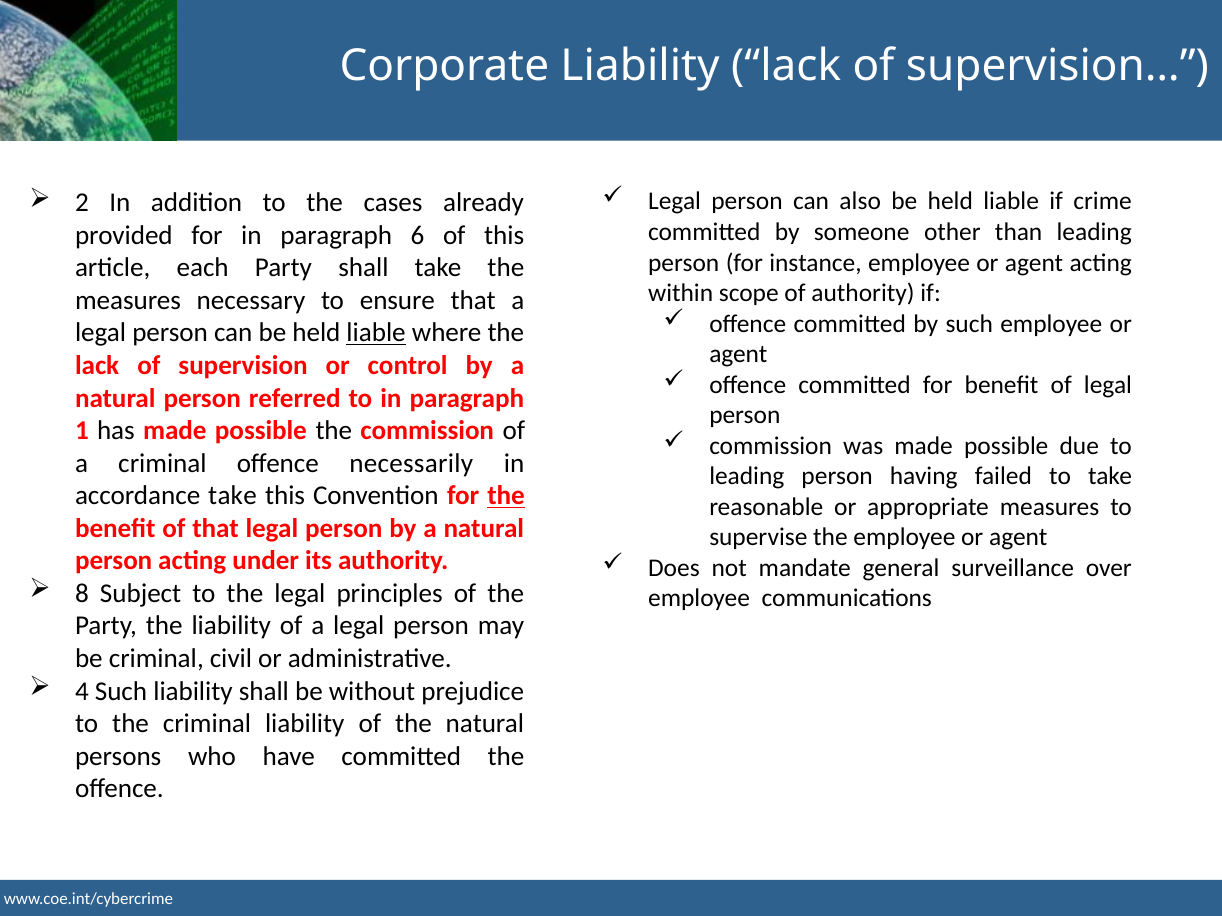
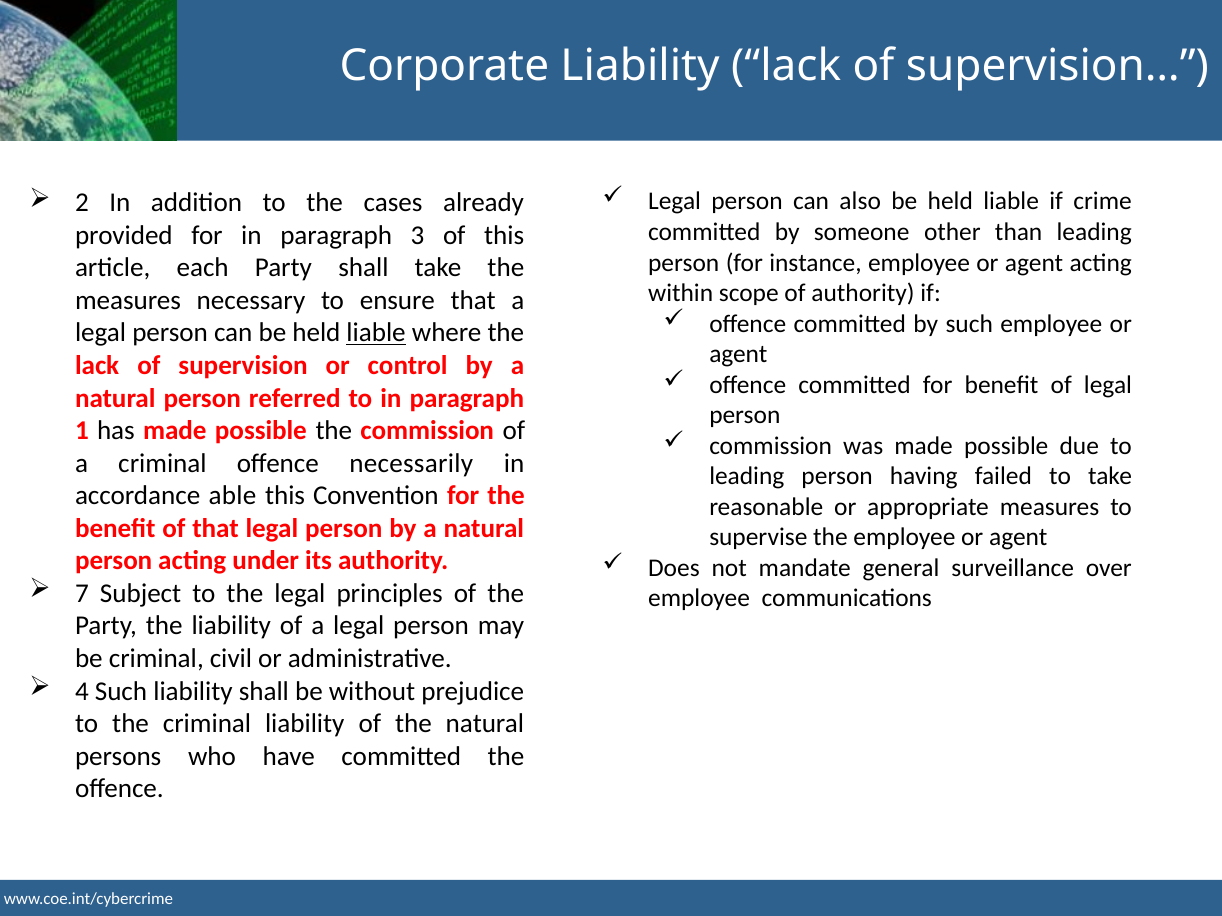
6: 6 -> 3
accordance take: take -> able
the at (506, 496) underline: present -> none
8: 8 -> 7
